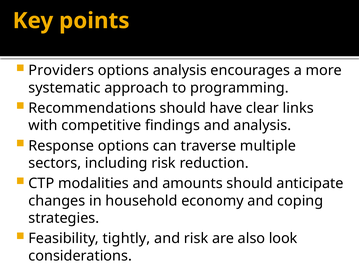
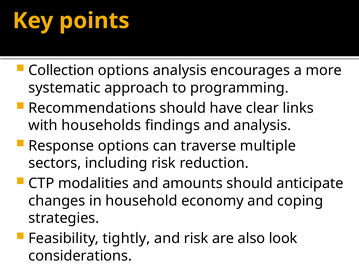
Providers: Providers -> Collection
competitive: competitive -> households
